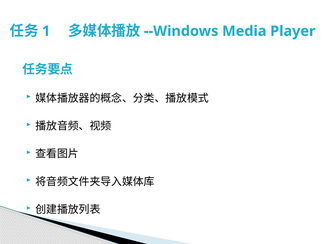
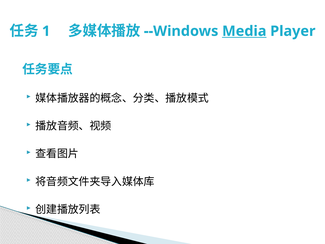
Media underline: none -> present
